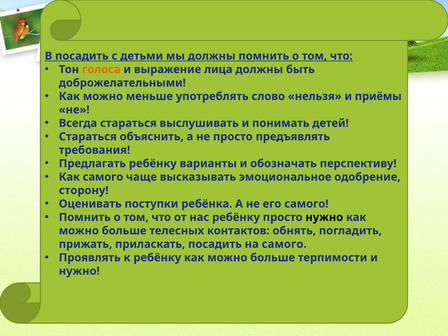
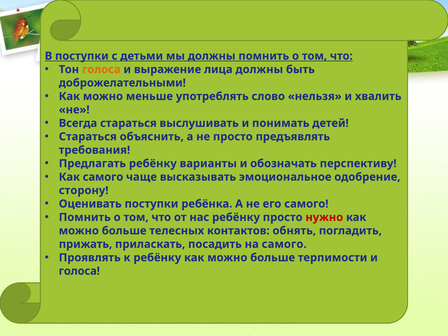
В посадить: посадить -> поступки
приёмы: приёмы -> хвалить
нужно at (324, 217) colour: black -> red
нужно at (79, 271): нужно -> голоса
